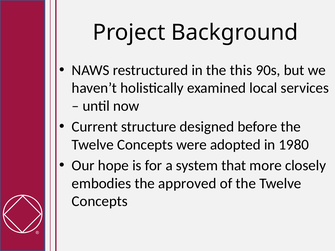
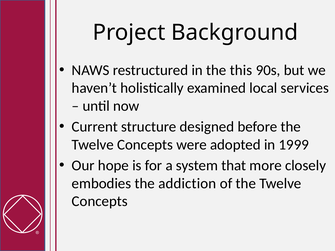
1980: 1980 -> 1999
approved: approved -> addiction
